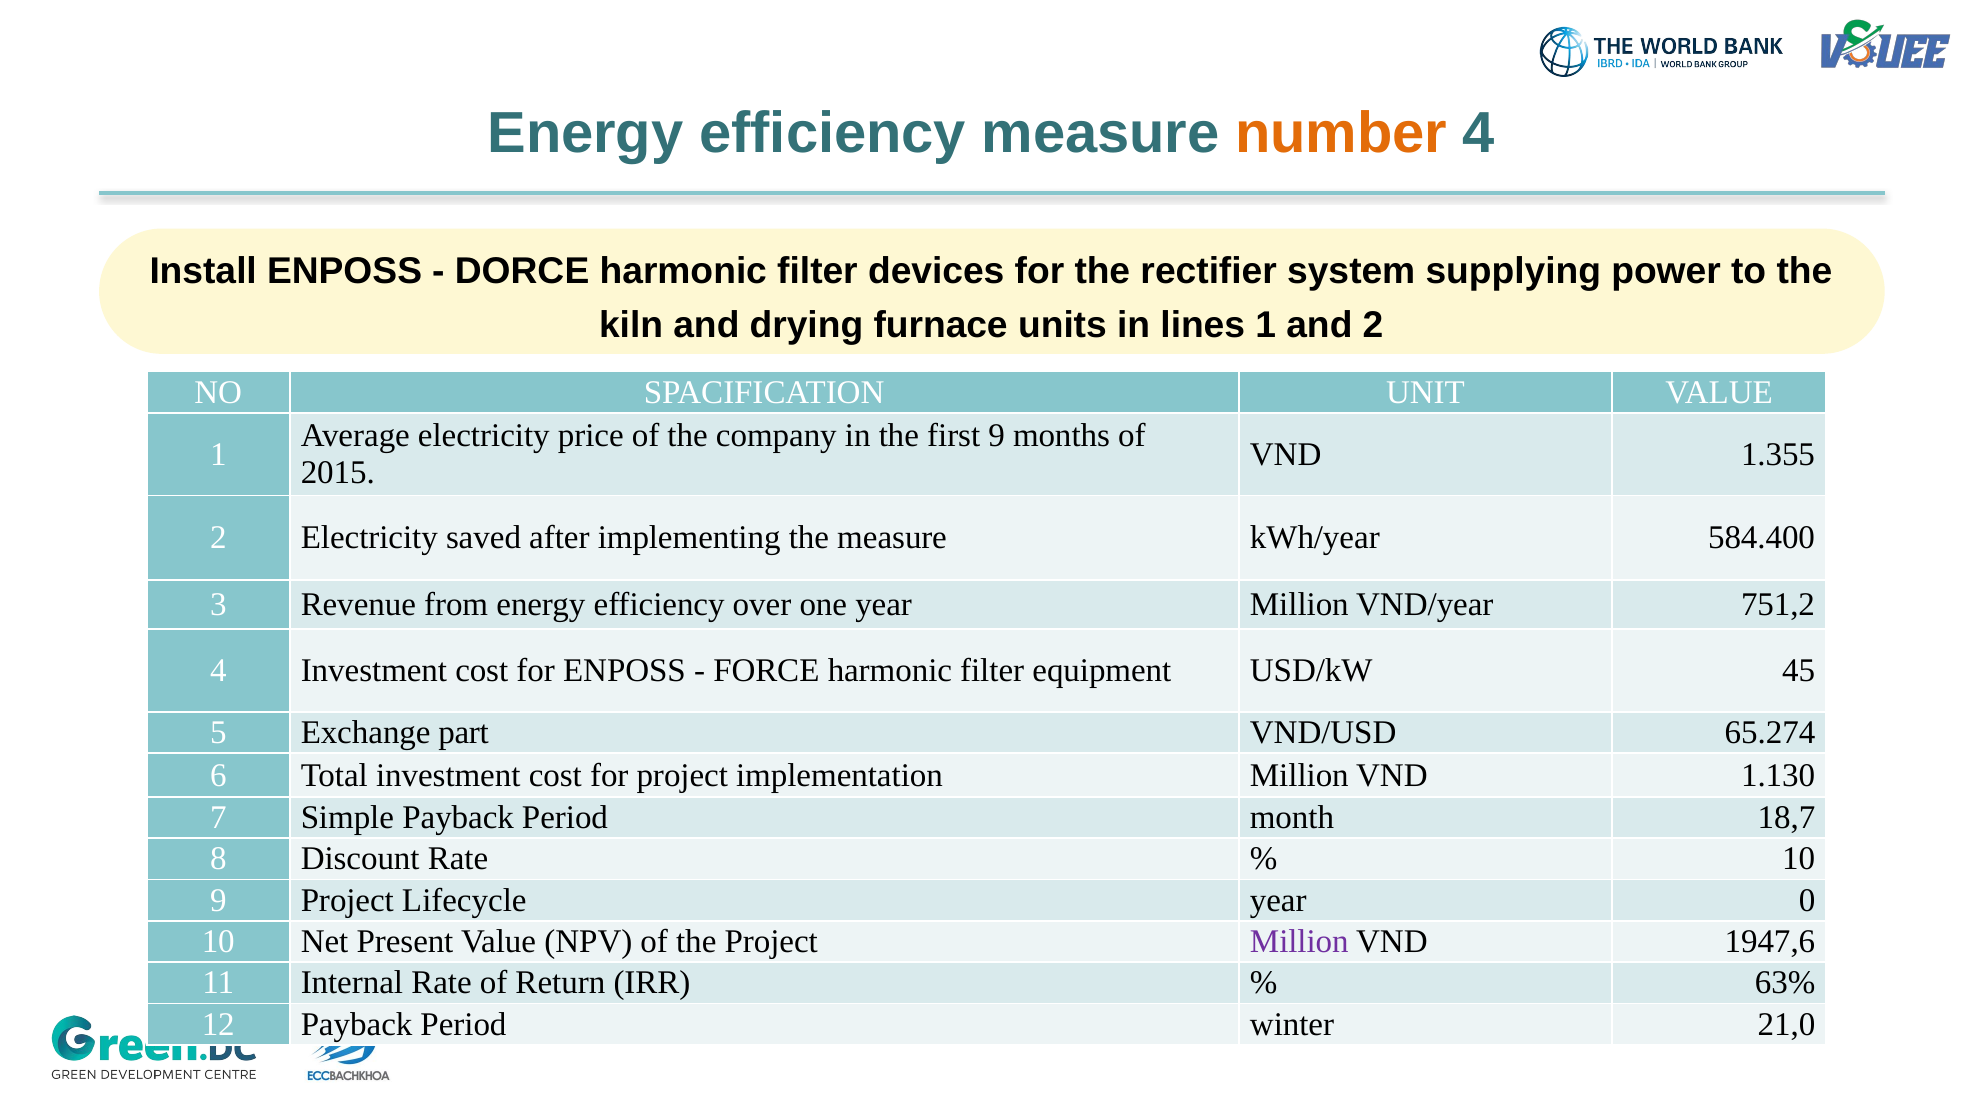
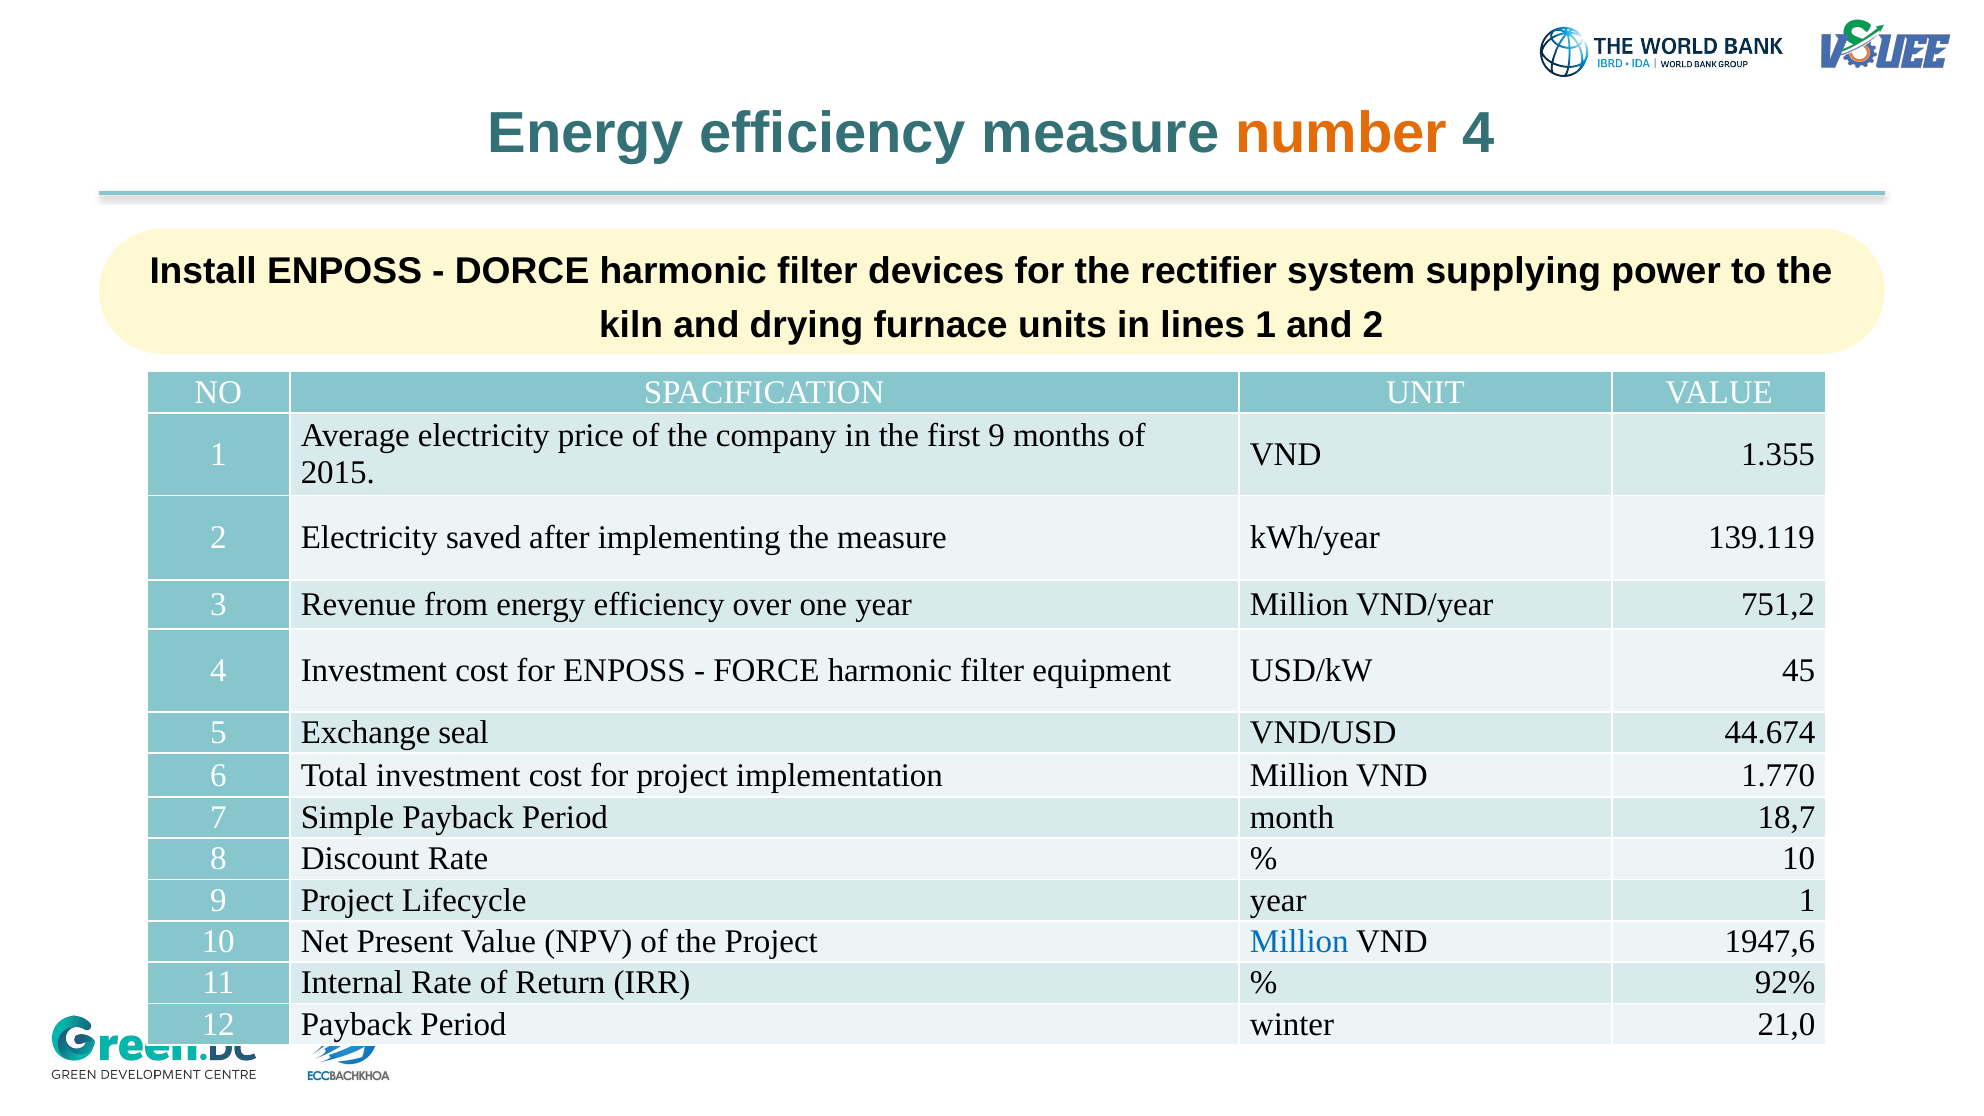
584.400: 584.400 -> 139.119
part: part -> seal
65.274: 65.274 -> 44.674
1.130: 1.130 -> 1.770
year 0: 0 -> 1
Million at (1299, 942) colour: purple -> blue
63%: 63% -> 92%
